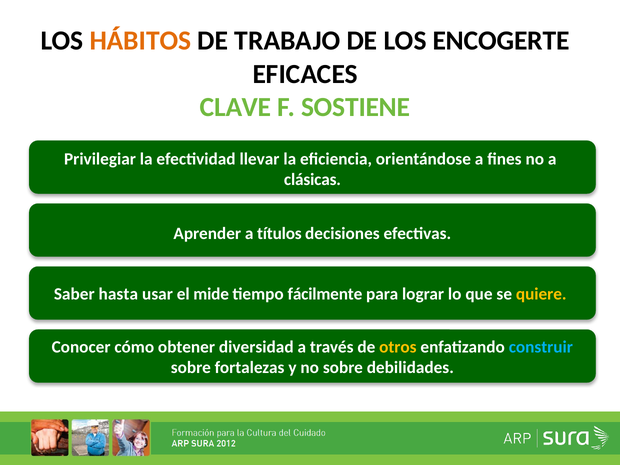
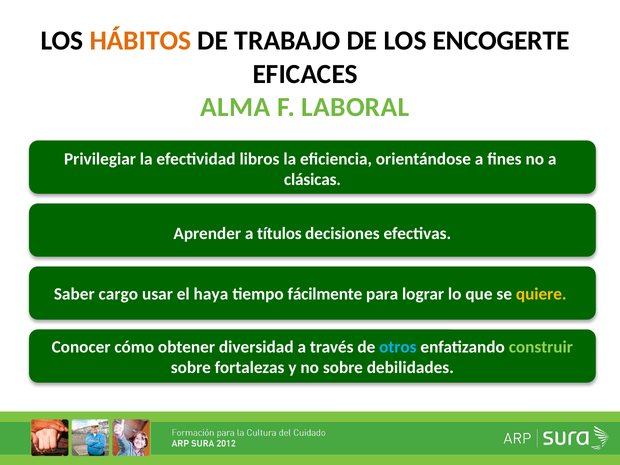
CLAVE: CLAVE -> ALMA
SOSTIENE: SOSTIENE -> LABORAL
llevar: llevar -> libros
hasta: hasta -> cargo
mide: mide -> haya
otros colour: yellow -> light blue
construir colour: light blue -> light green
